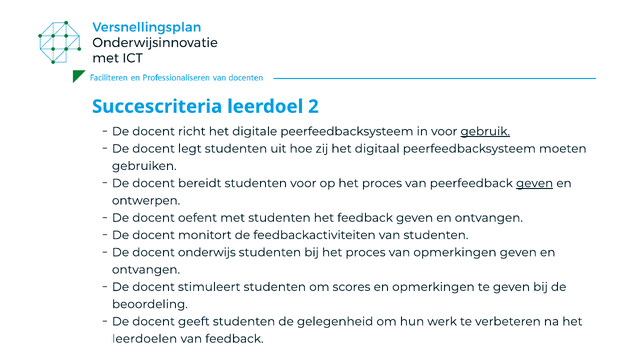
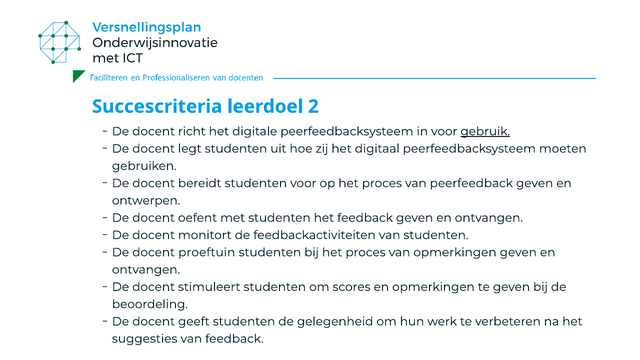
geven at (535, 183) underline: present -> none
onderwijs: onderwijs -> proeftuin
leerdoelen: leerdoelen -> suggesties
